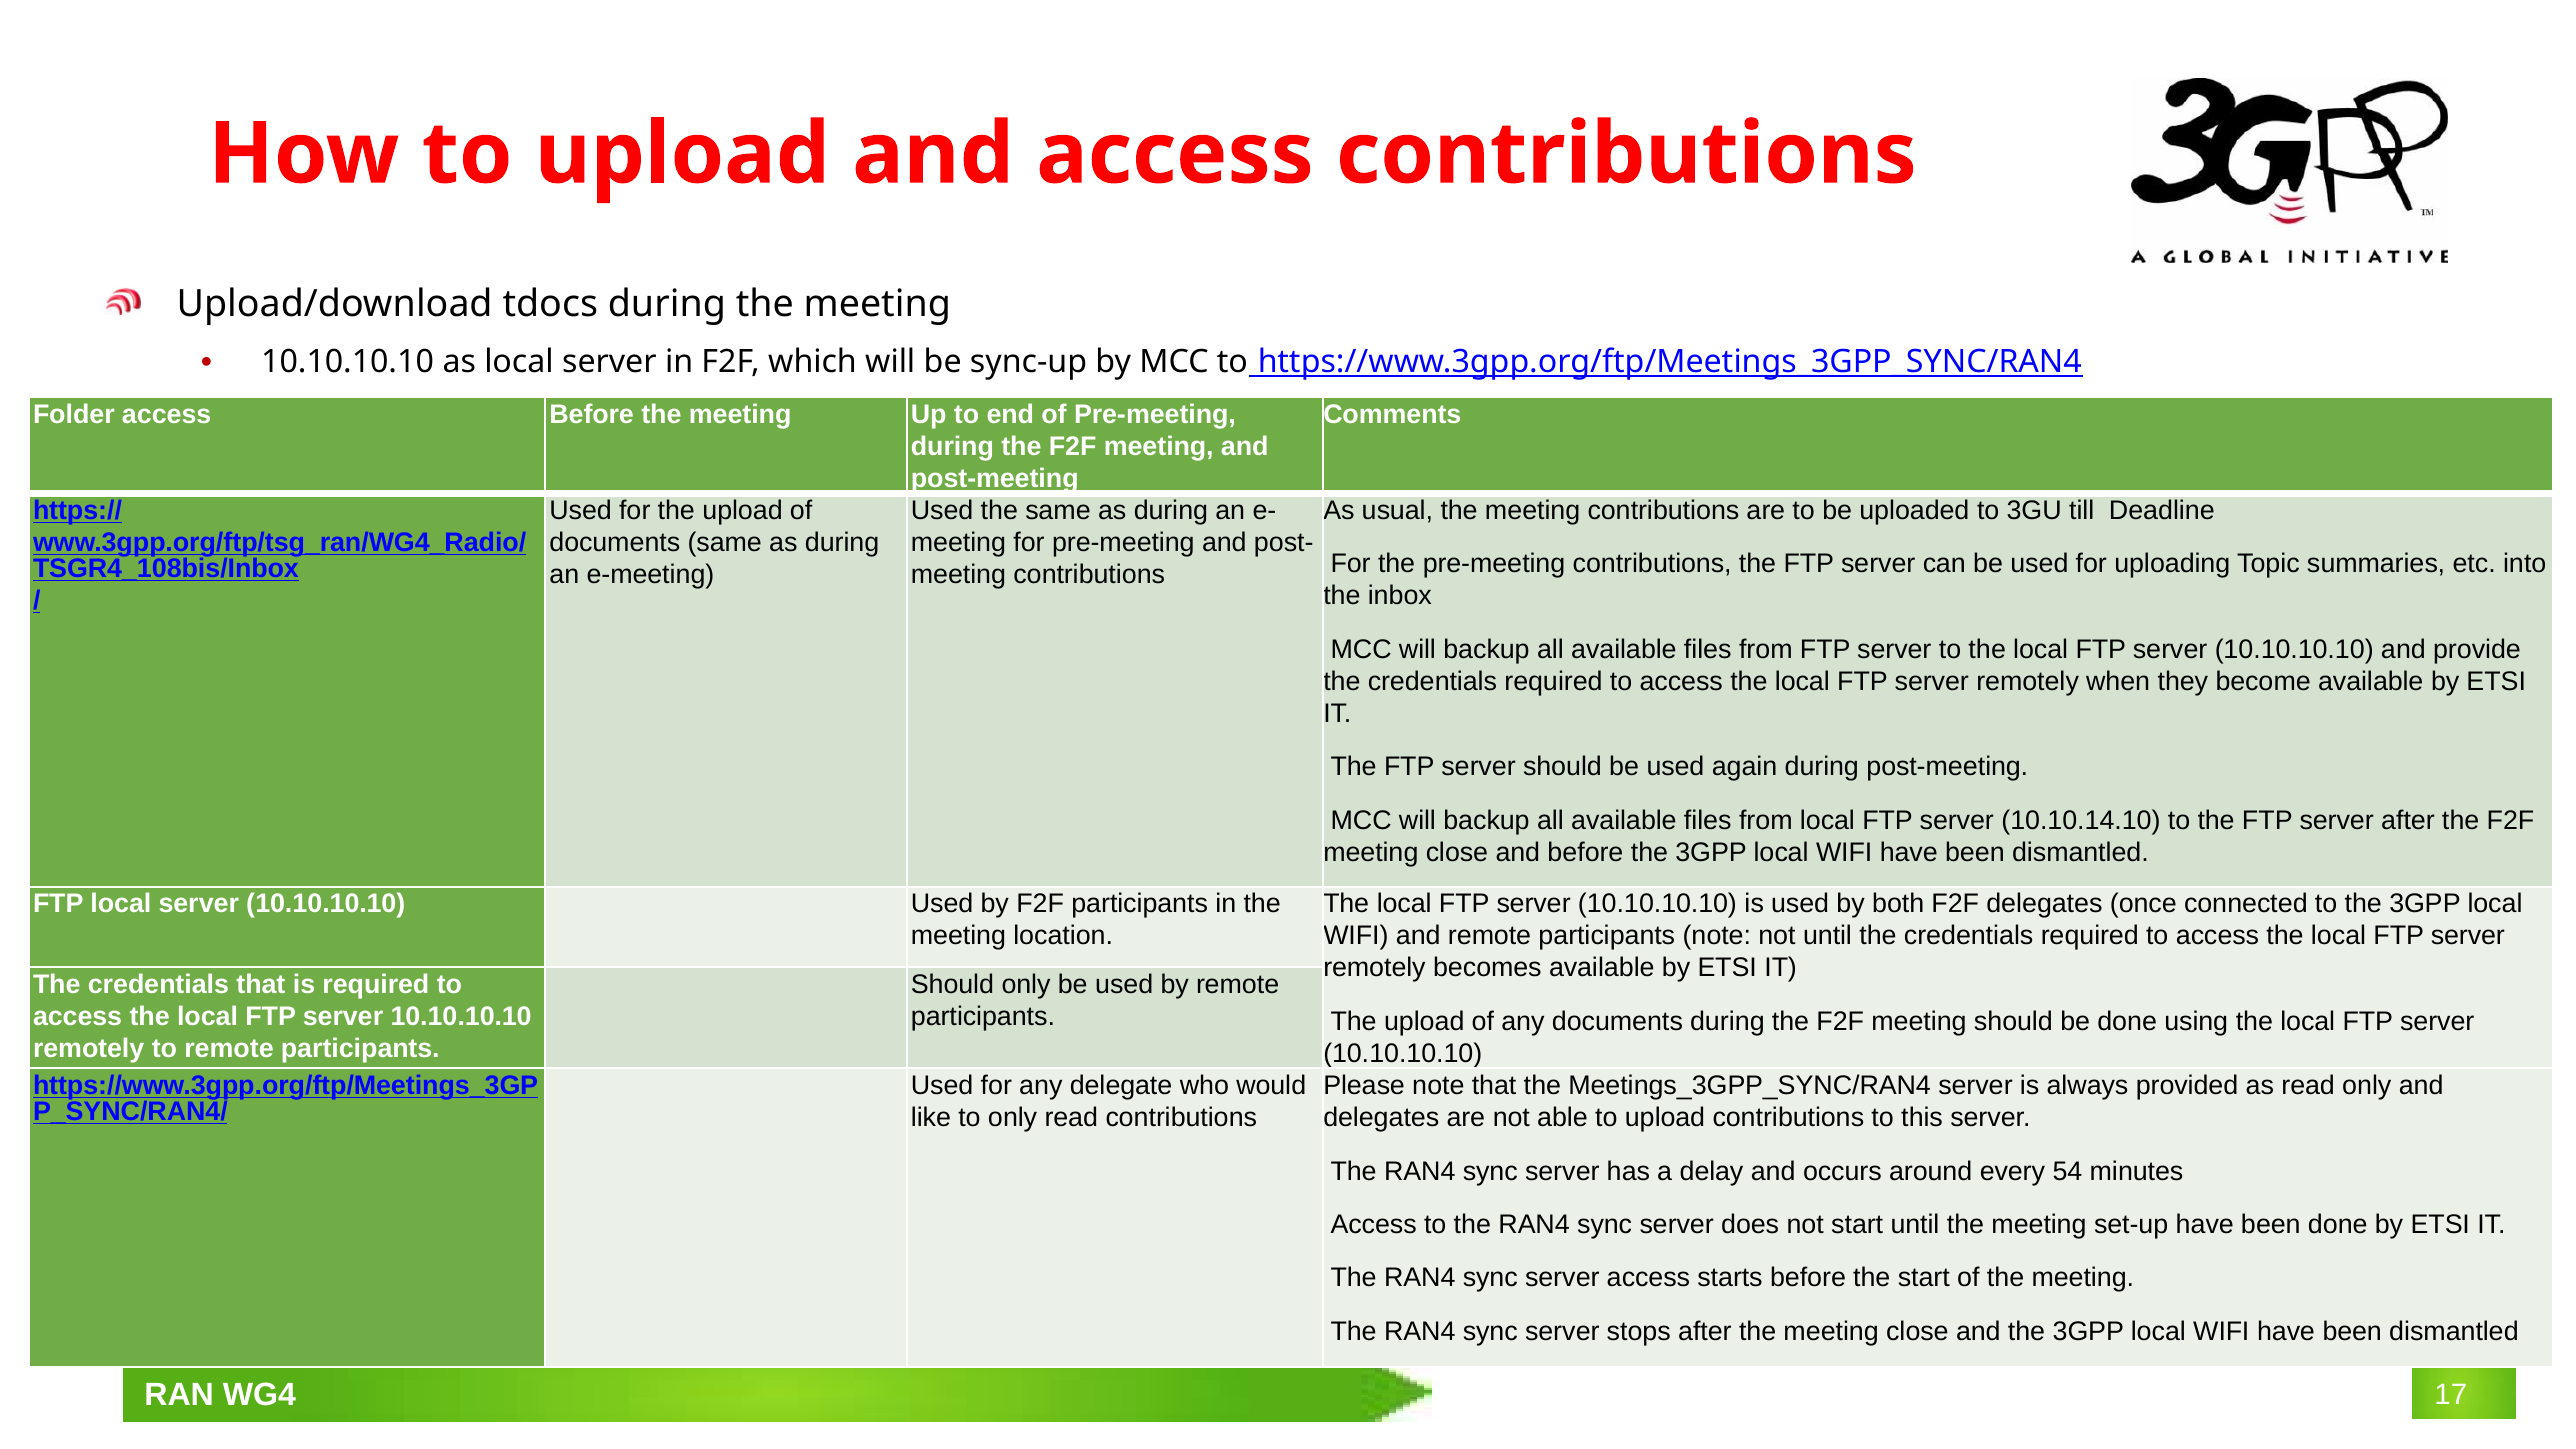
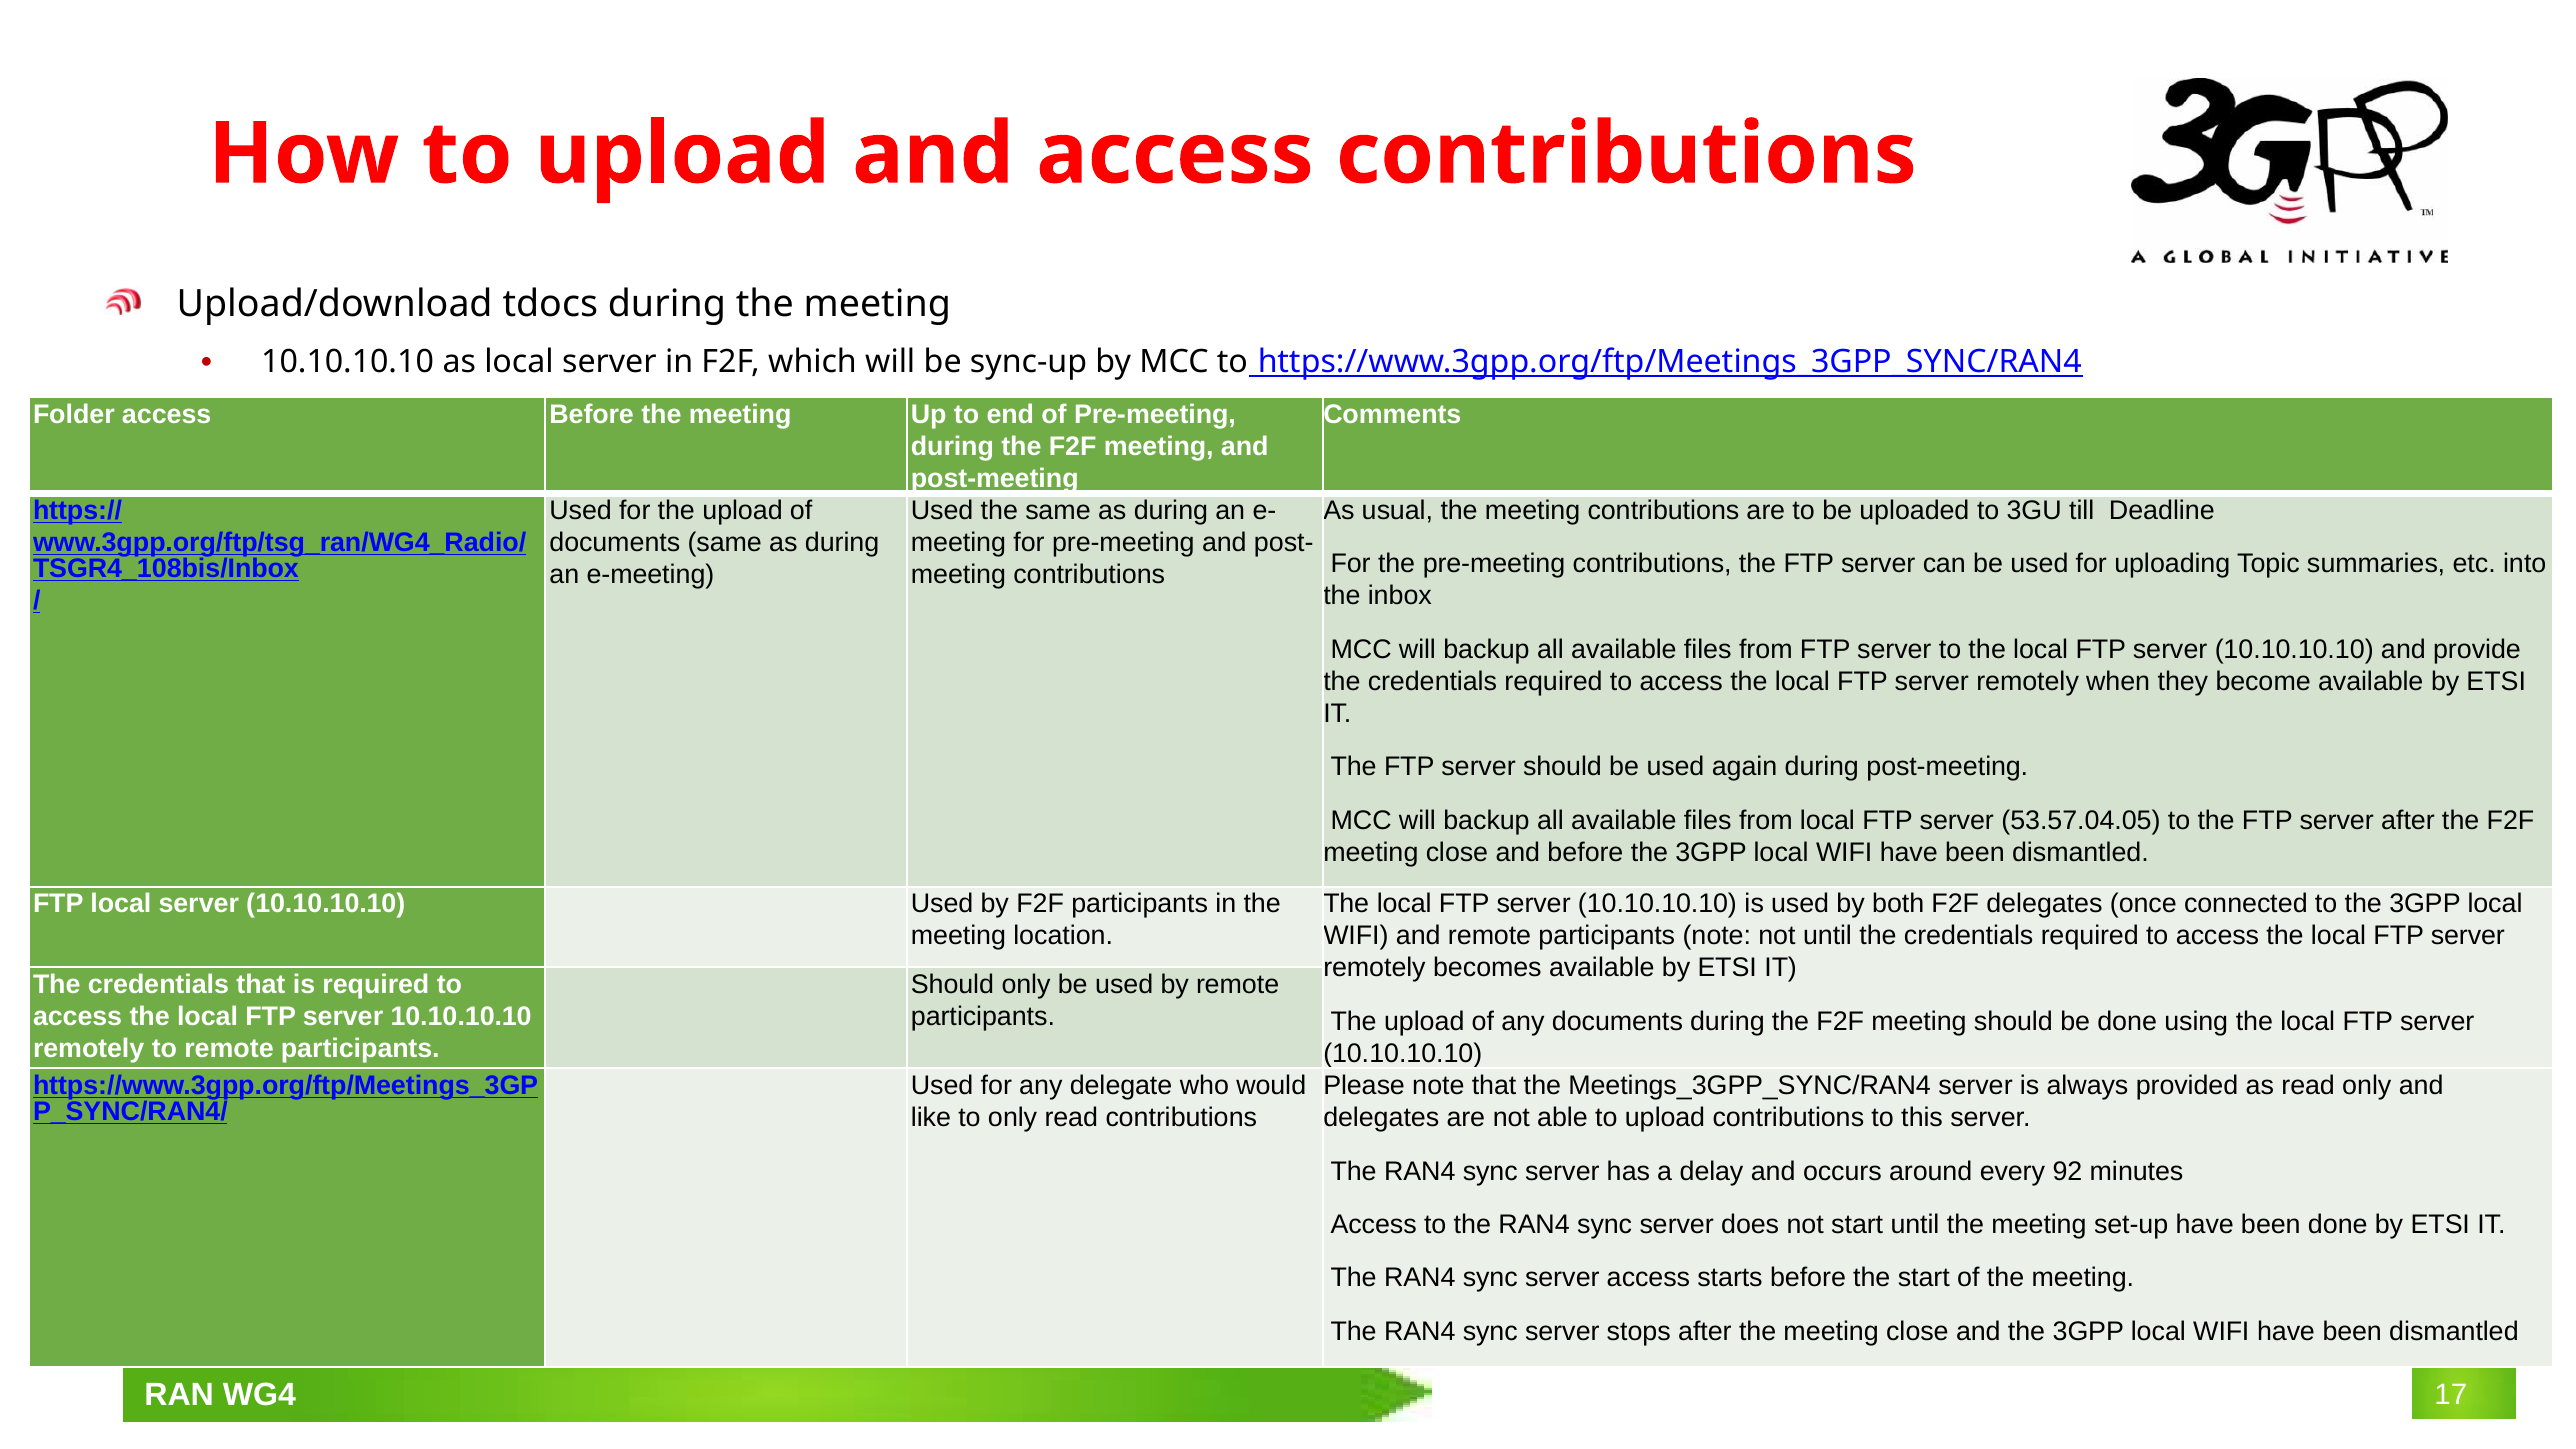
10.10.14.10: 10.10.14.10 -> 53.57.04.05
54: 54 -> 92
